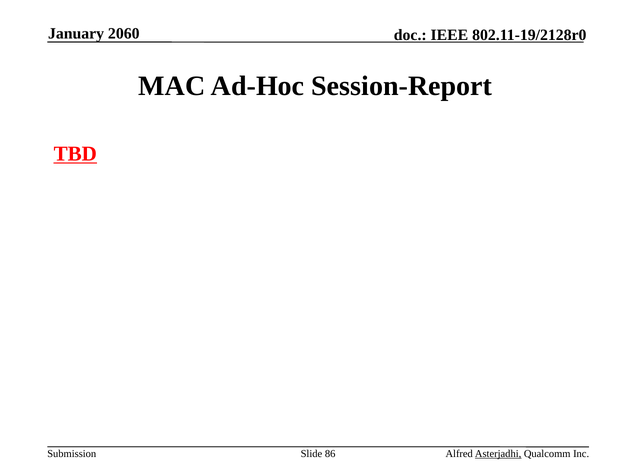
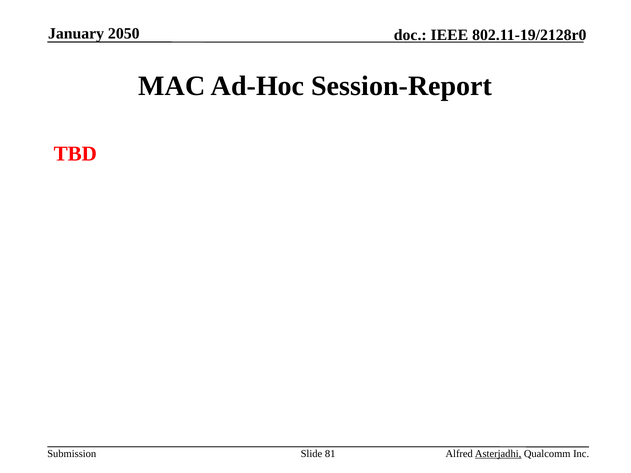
2060: 2060 -> 2050
TBD underline: present -> none
86: 86 -> 81
